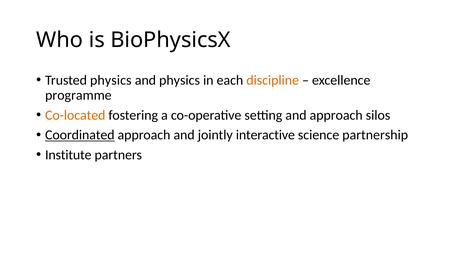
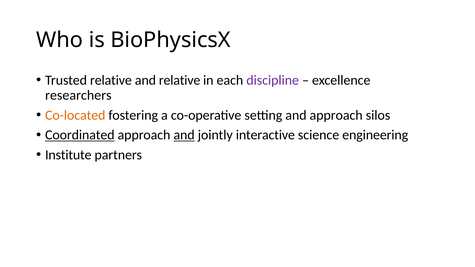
Trusted physics: physics -> relative
and physics: physics -> relative
discipline colour: orange -> purple
programme: programme -> researchers
and at (184, 135) underline: none -> present
partnership: partnership -> engineering
